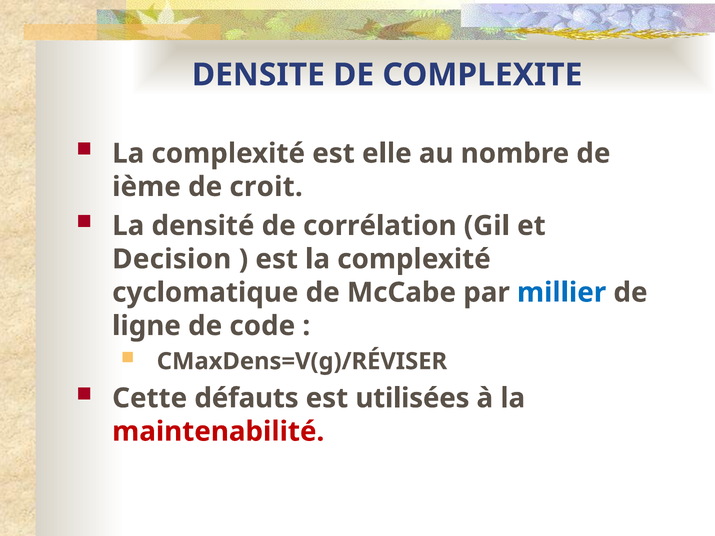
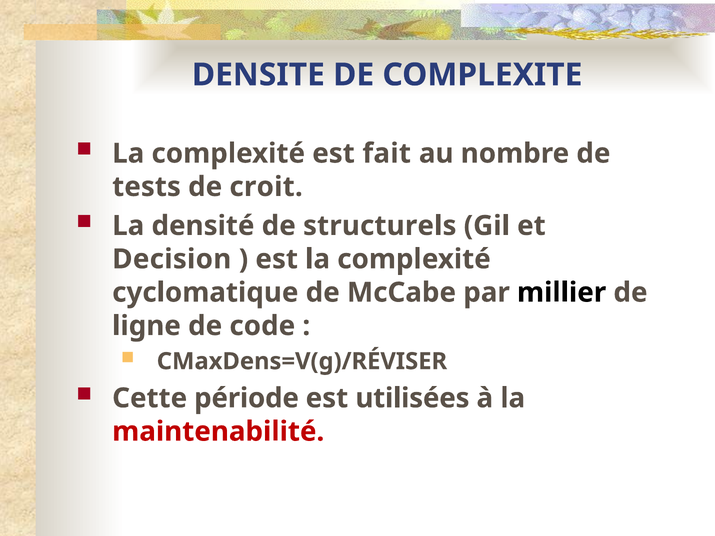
elle: elle -> fait
ième: ième -> tests
corrélation: corrélation -> structurels
millier colour: blue -> black
défauts: défauts -> période
